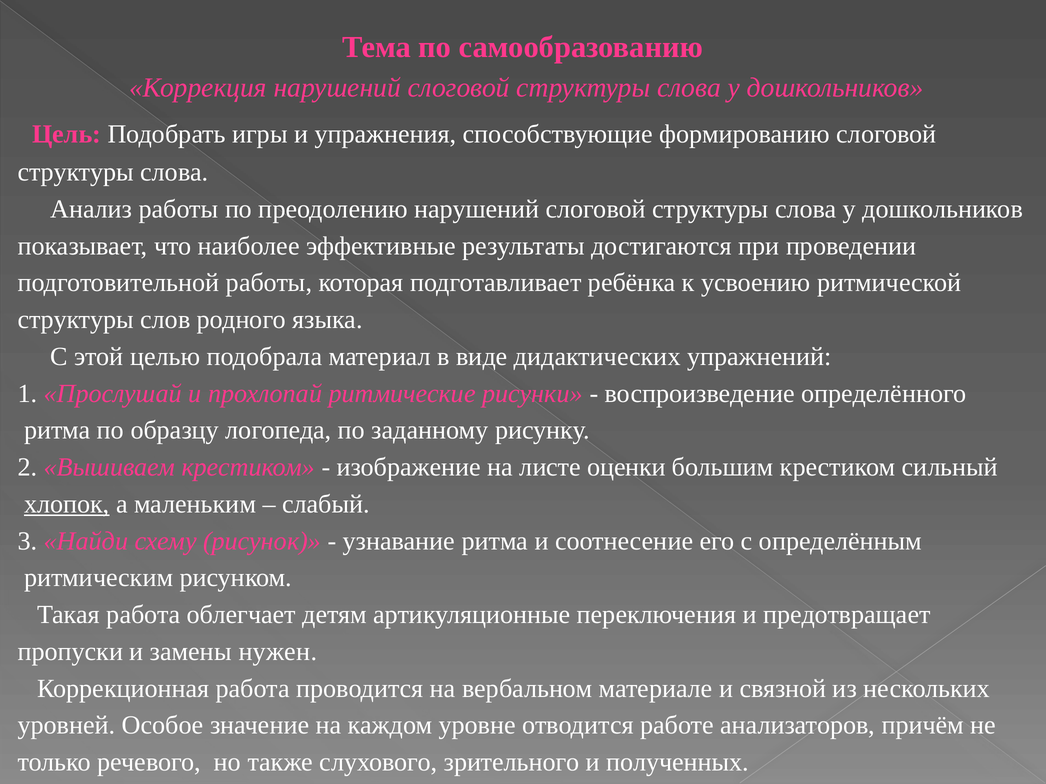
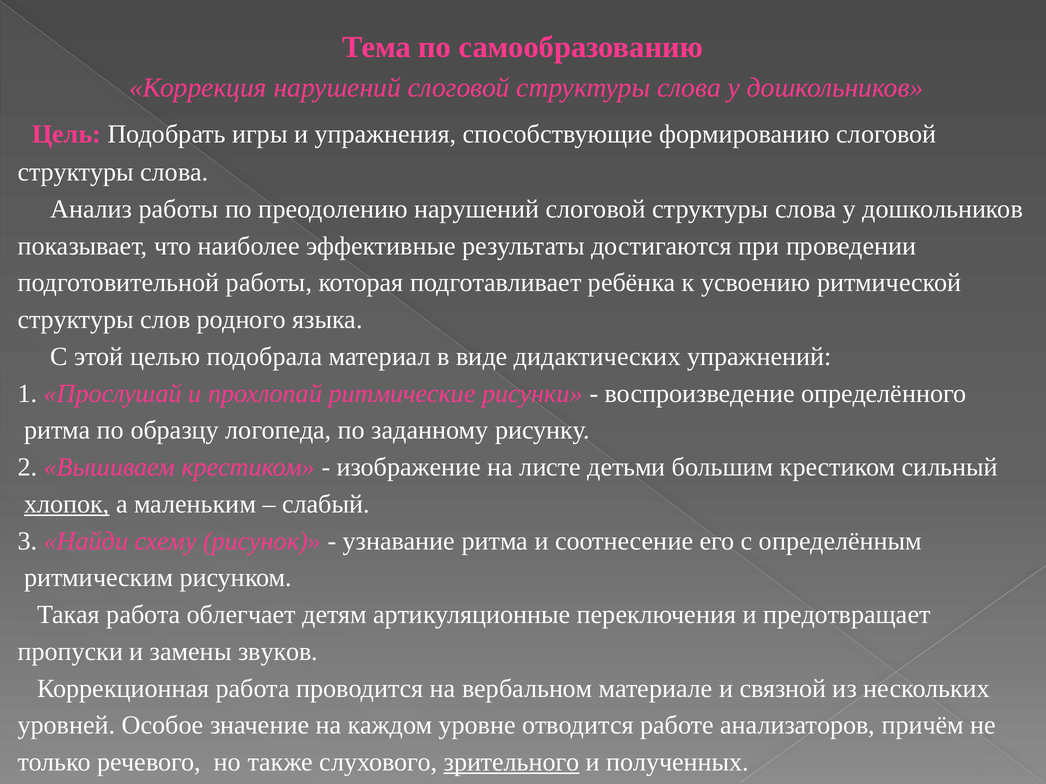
оценки: оценки -> детьми
нужен: нужен -> звуков
зрительного underline: none -> present
